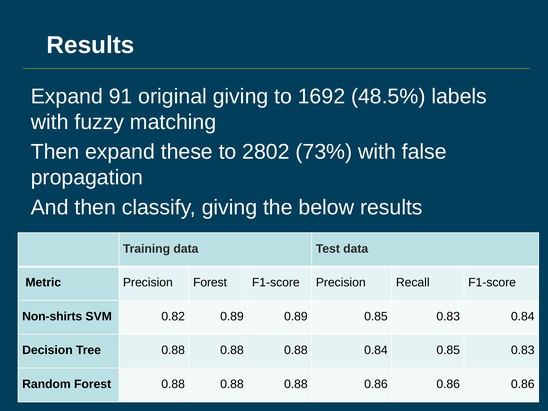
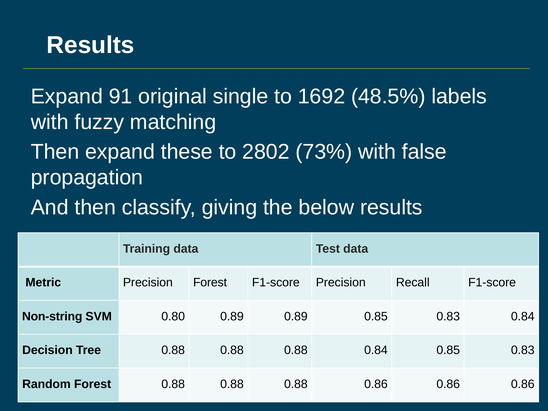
original giving: giving -> single
Non-shirts: Non-shirts -> Non-string
0.82: 0.82 -> 0.80
